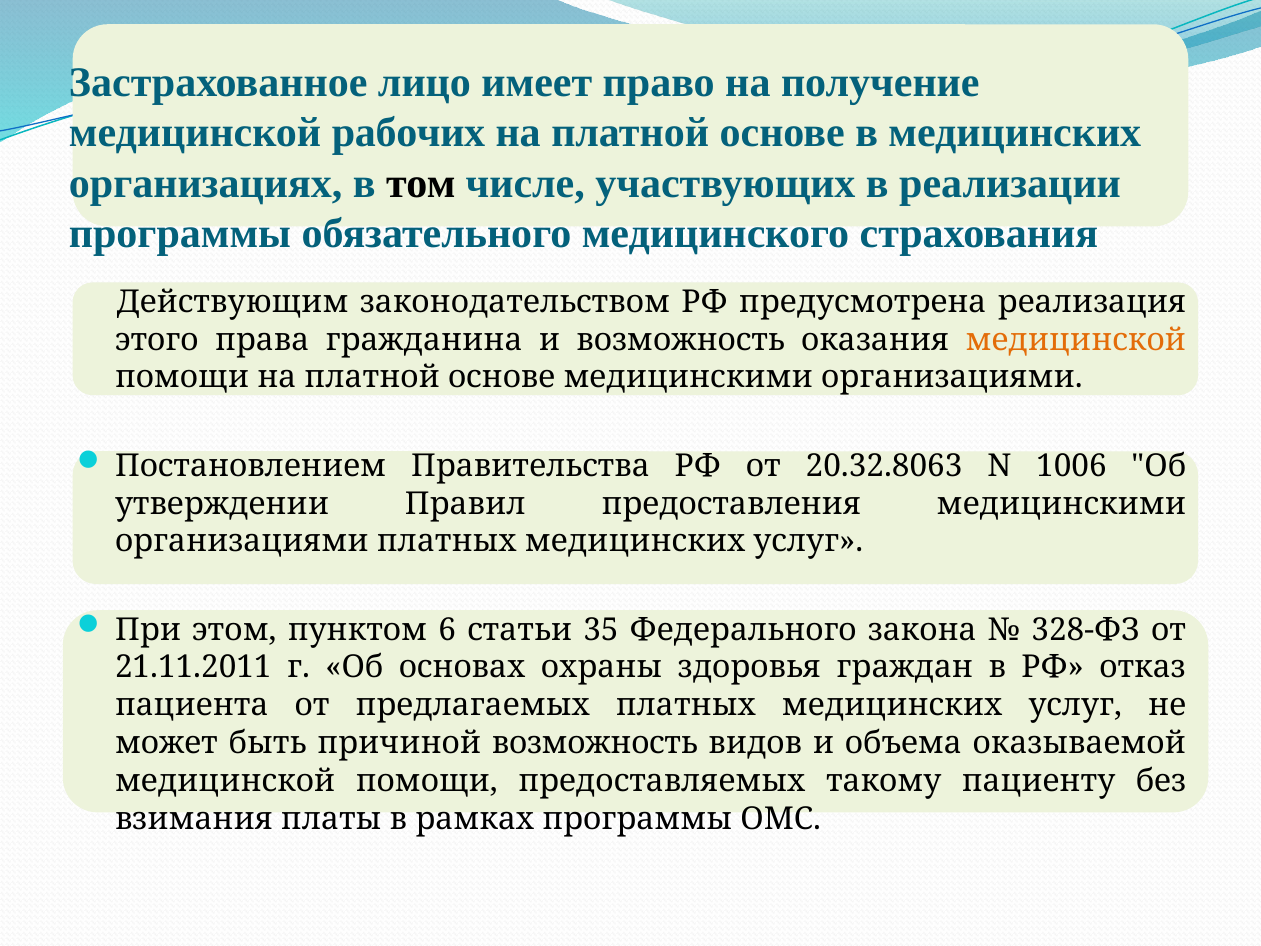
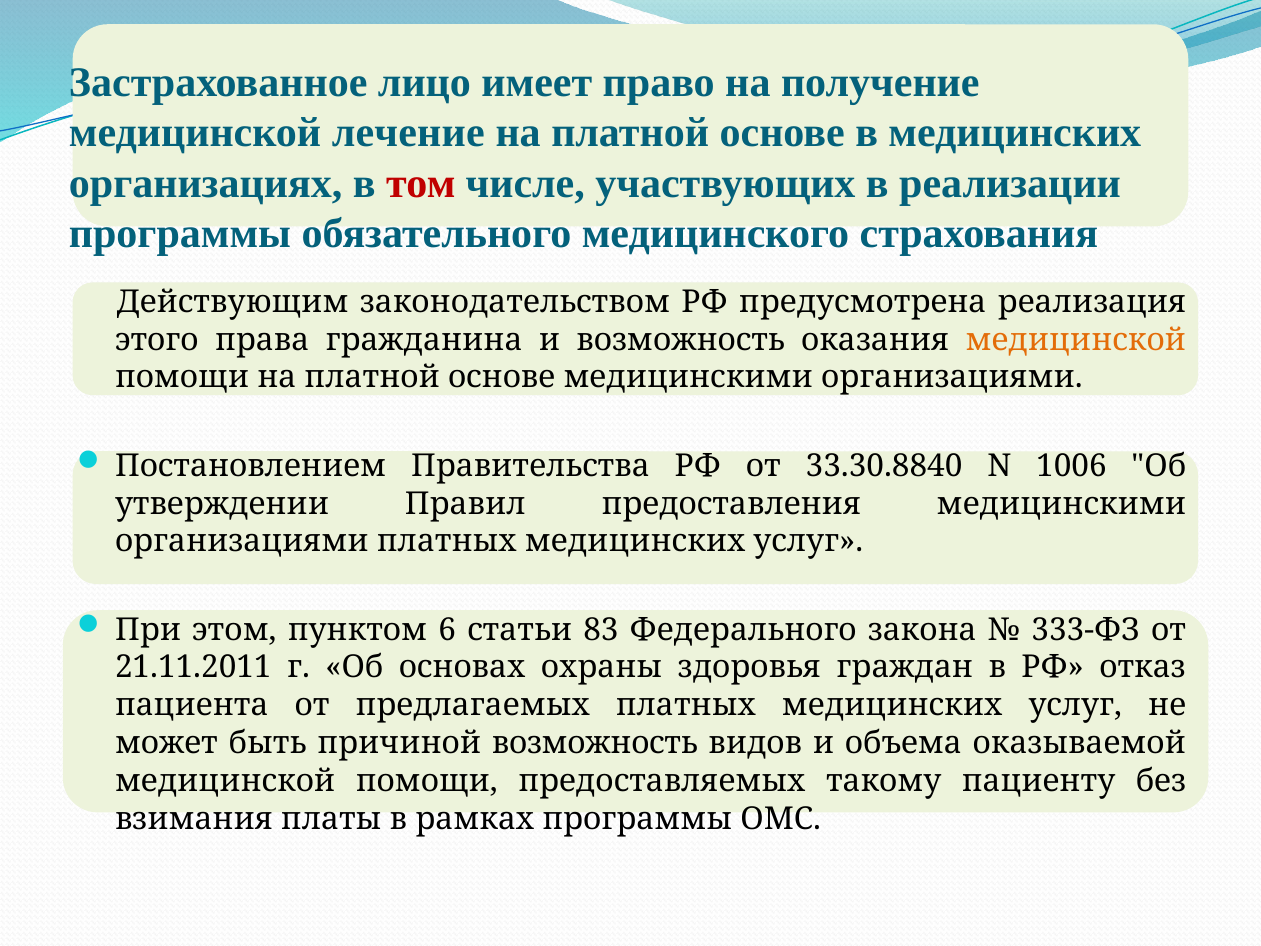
рабочих: рабочих -> лечение
том colour: black -> red
20.32.8063: 20.32.8063 -> 33.30.8840
35: 35 -> 83
328-ФЗ: 328-ФЗ -> 333-ФЗ
